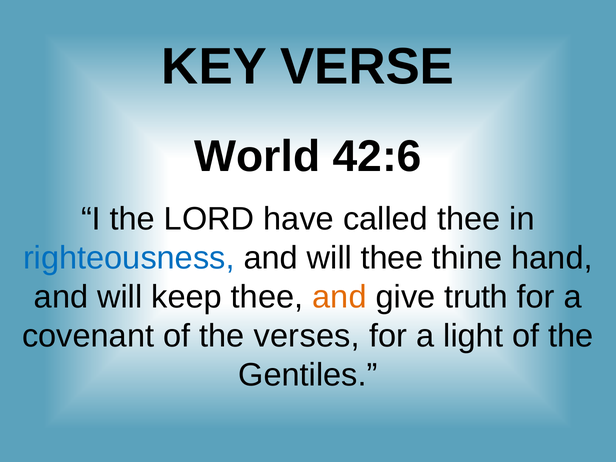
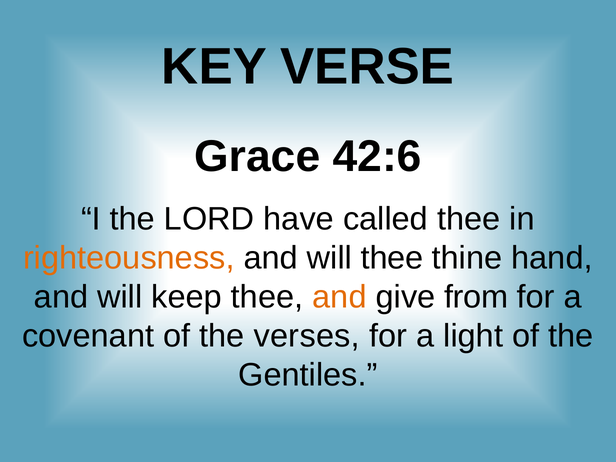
World: World -> Grace
righteousness colour: blue -> orange
truth: truth -> from
